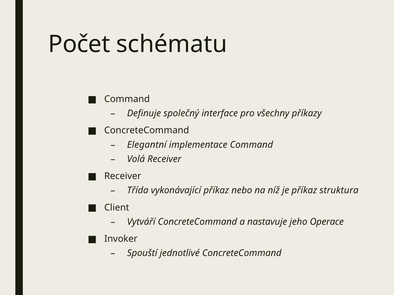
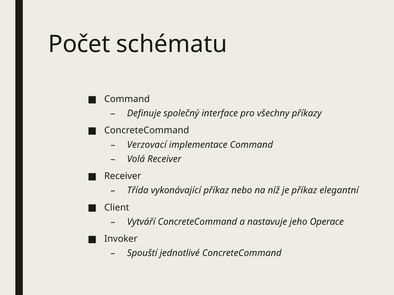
Elegantní: Elegantní -> Verzovací
struktura: struktura -> elegantní
